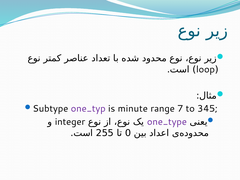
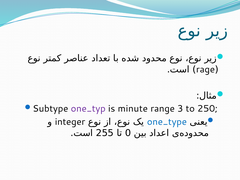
loop: loop -> rage
7: 7 -> 3
345: 345 -> 250
one_type colour: purple -> blue
